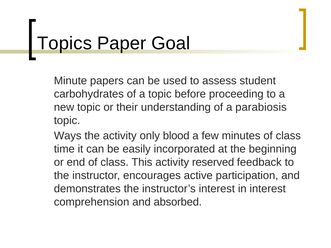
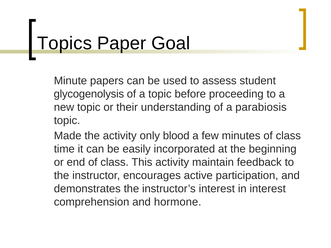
carbohydrates: carbohydrates -> glycogenolysis
Ways: Ways -> Made
reserved: reserved -> maintain
absorbed: absorbed -> hormone
